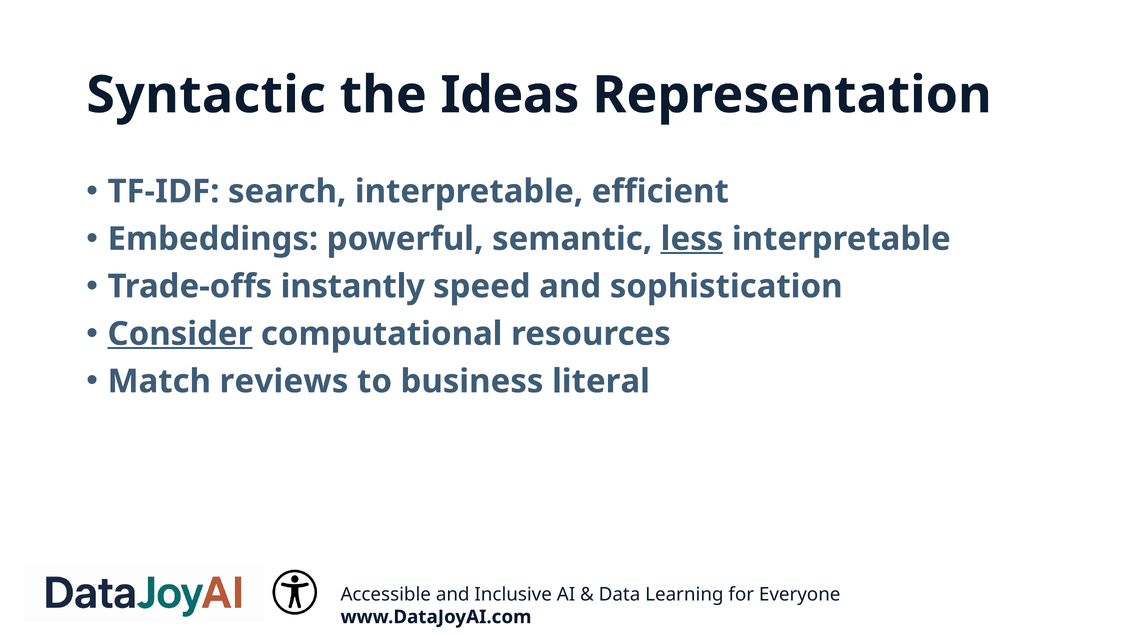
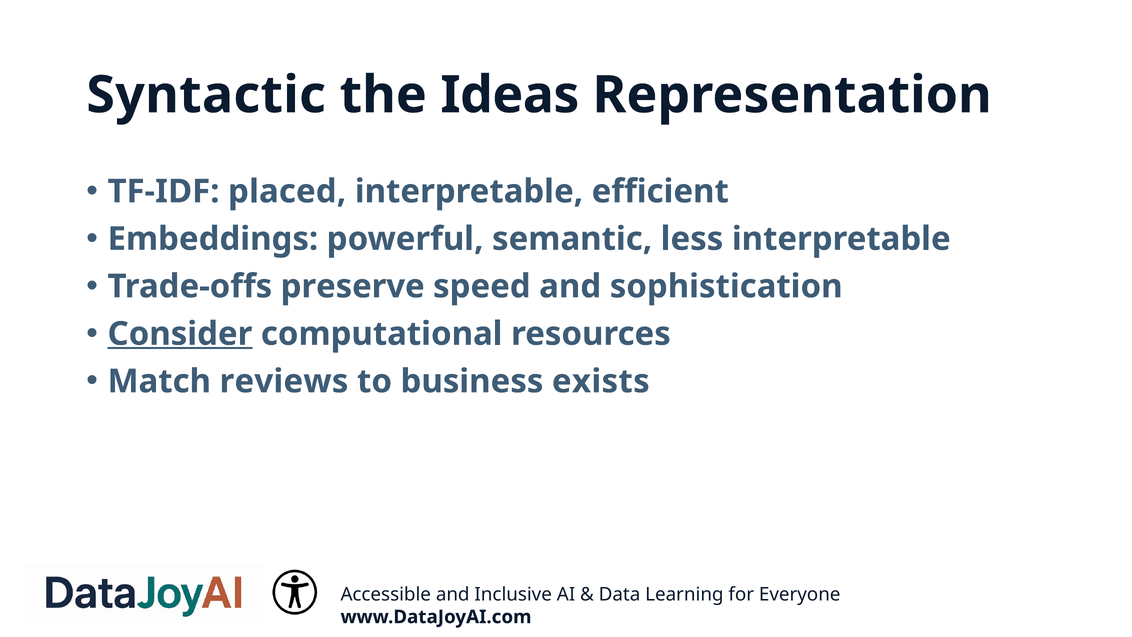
search: search -> placed
less underline: present -> none
instantly: instantly -> preserve
literal: literal -> exists
